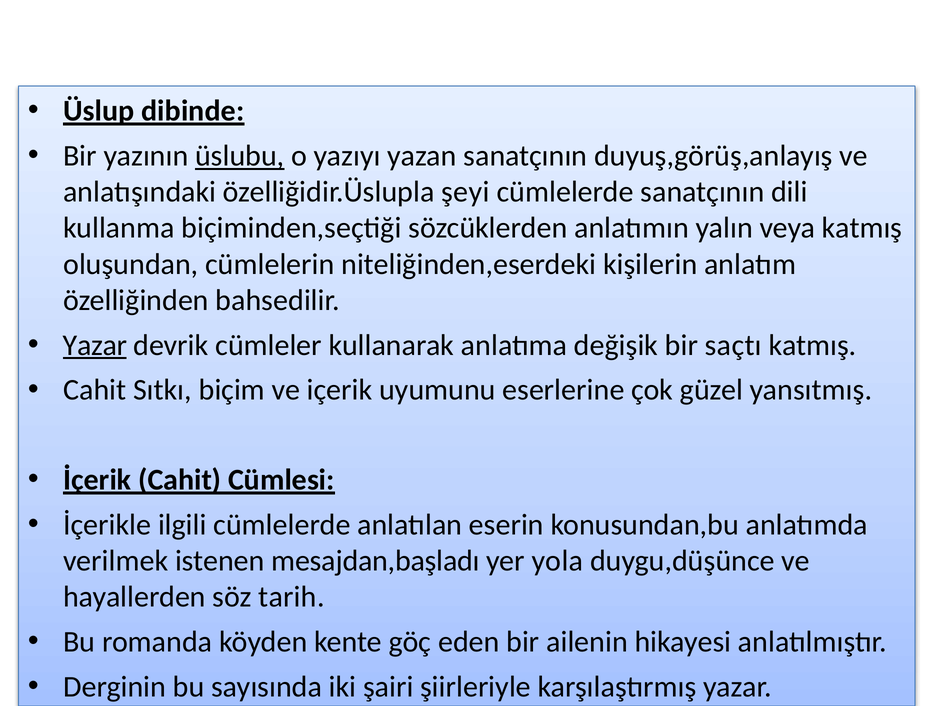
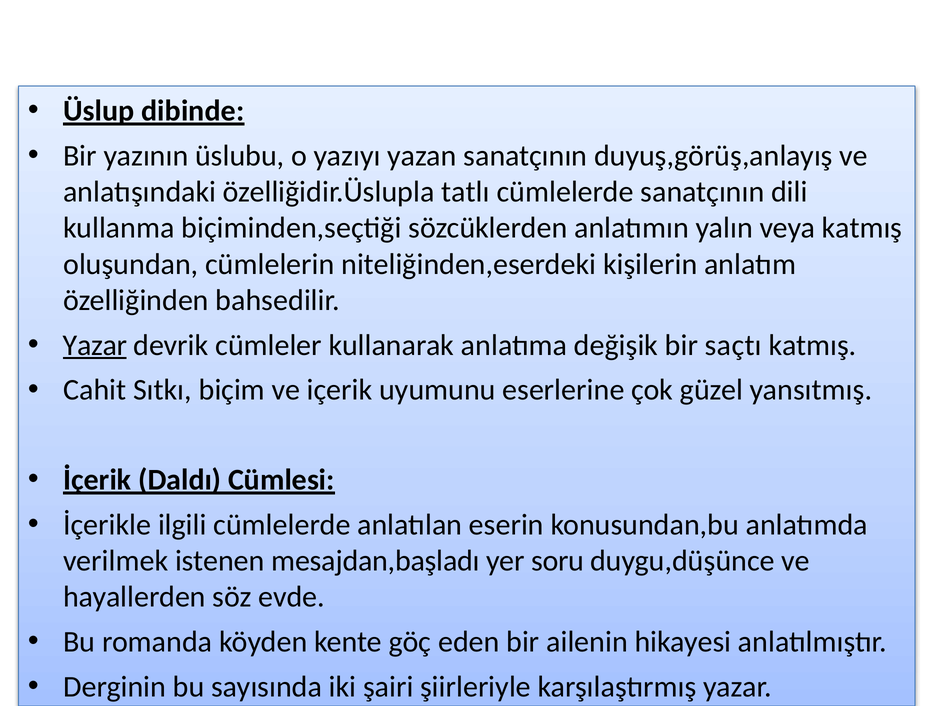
üslubu underline: present -> none
şeyi: şeyi -> tatlı
İçerik Cahit: Cahit -> Daldı
yola: yola -> soru
tarih: tarih -> evde
